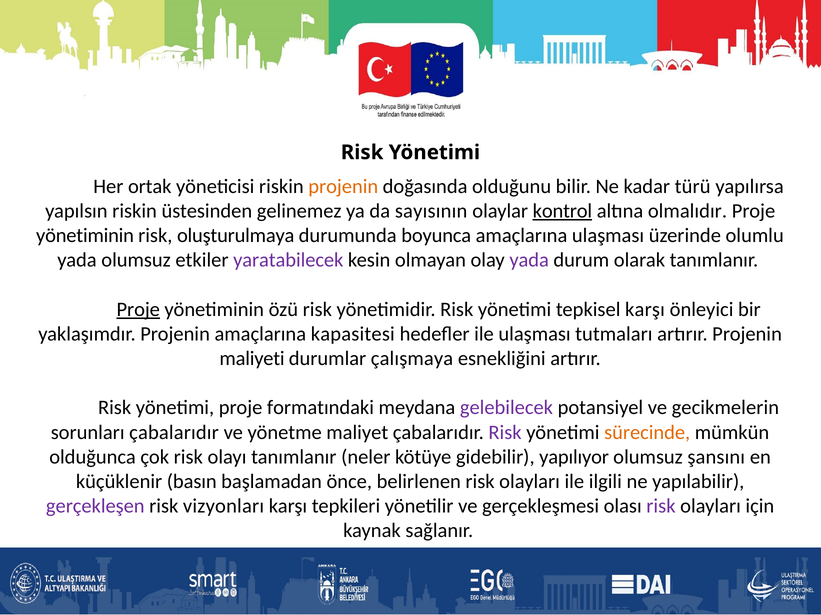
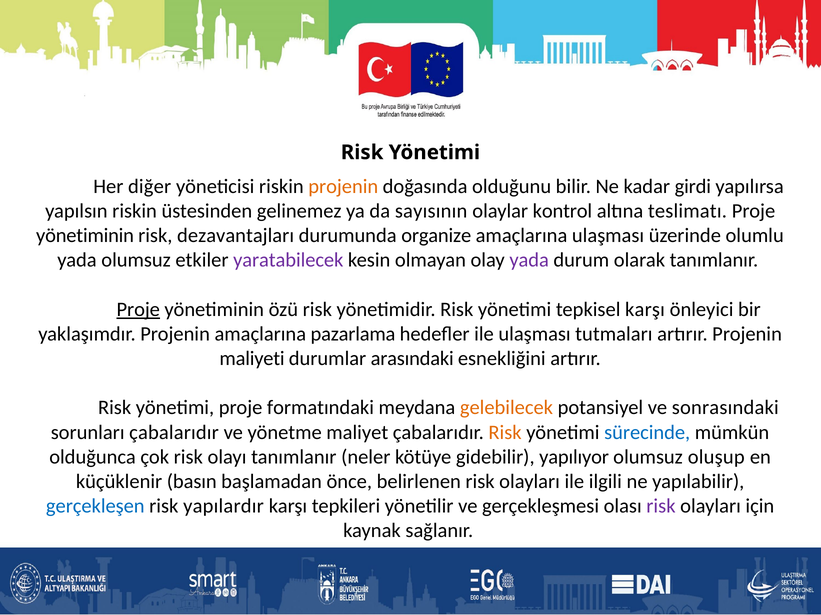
ortak: ortak -> diğer
türü: türü -> girdi
kontrol underline: present -> none
olmalıdır: olmalıdır -> teslimatı
oluşturulmaya: oluşturulmaya -> dezavantajları
boyunca: boyunca -> organize
kapasitesi: kapasitesi -> pazarlama
çalışmaya: çalışmaya -> arasındaki
gelebilecek colour: purple -> orange
gecikmelerin: gecikmelerin -> sonrasındaki
Risk at (505, 433) colour: purple -> orange
sürecinde colour: orange -> blue
şansını: şansını -> oluşup
gerçekleşen colour: purple -> blue
vizyonları: vizyonları -> yapılardır
